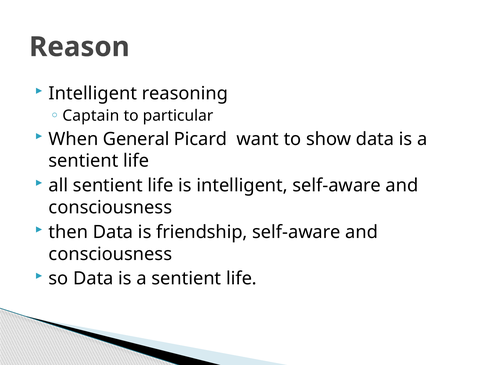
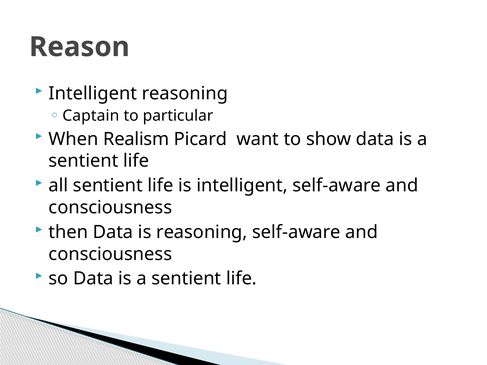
General: General -> Realism
is friendship: friendship -> reasoning
